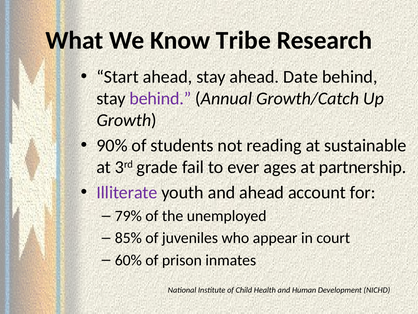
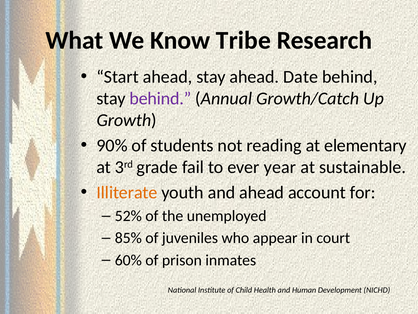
sustainable: sustainable -> elementary
ages: ages -> year
partnership: partnership -> sustainable
Illiterate colour: purple -> orange
79%: 79% -> 52%
